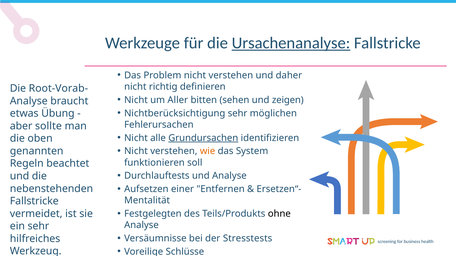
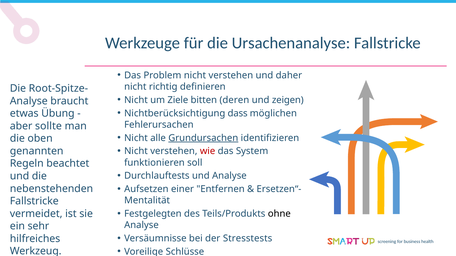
Ursachenanalyse underline: present -> none
Root-Vorab-: Root-Vorab- -> Root-Spitze-
Aller: Aller -> Ziele
sehen: sehen -> deren
Nichtberücksichtigung sehr: sehr -> dass
wie colour: orange -> red
